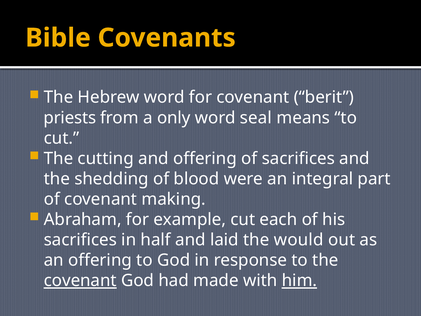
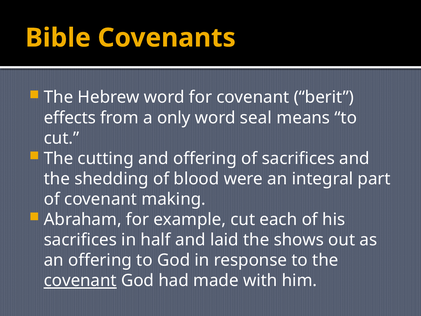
priests: priests -> effects
would: would -> shows
him underline: present -> none
